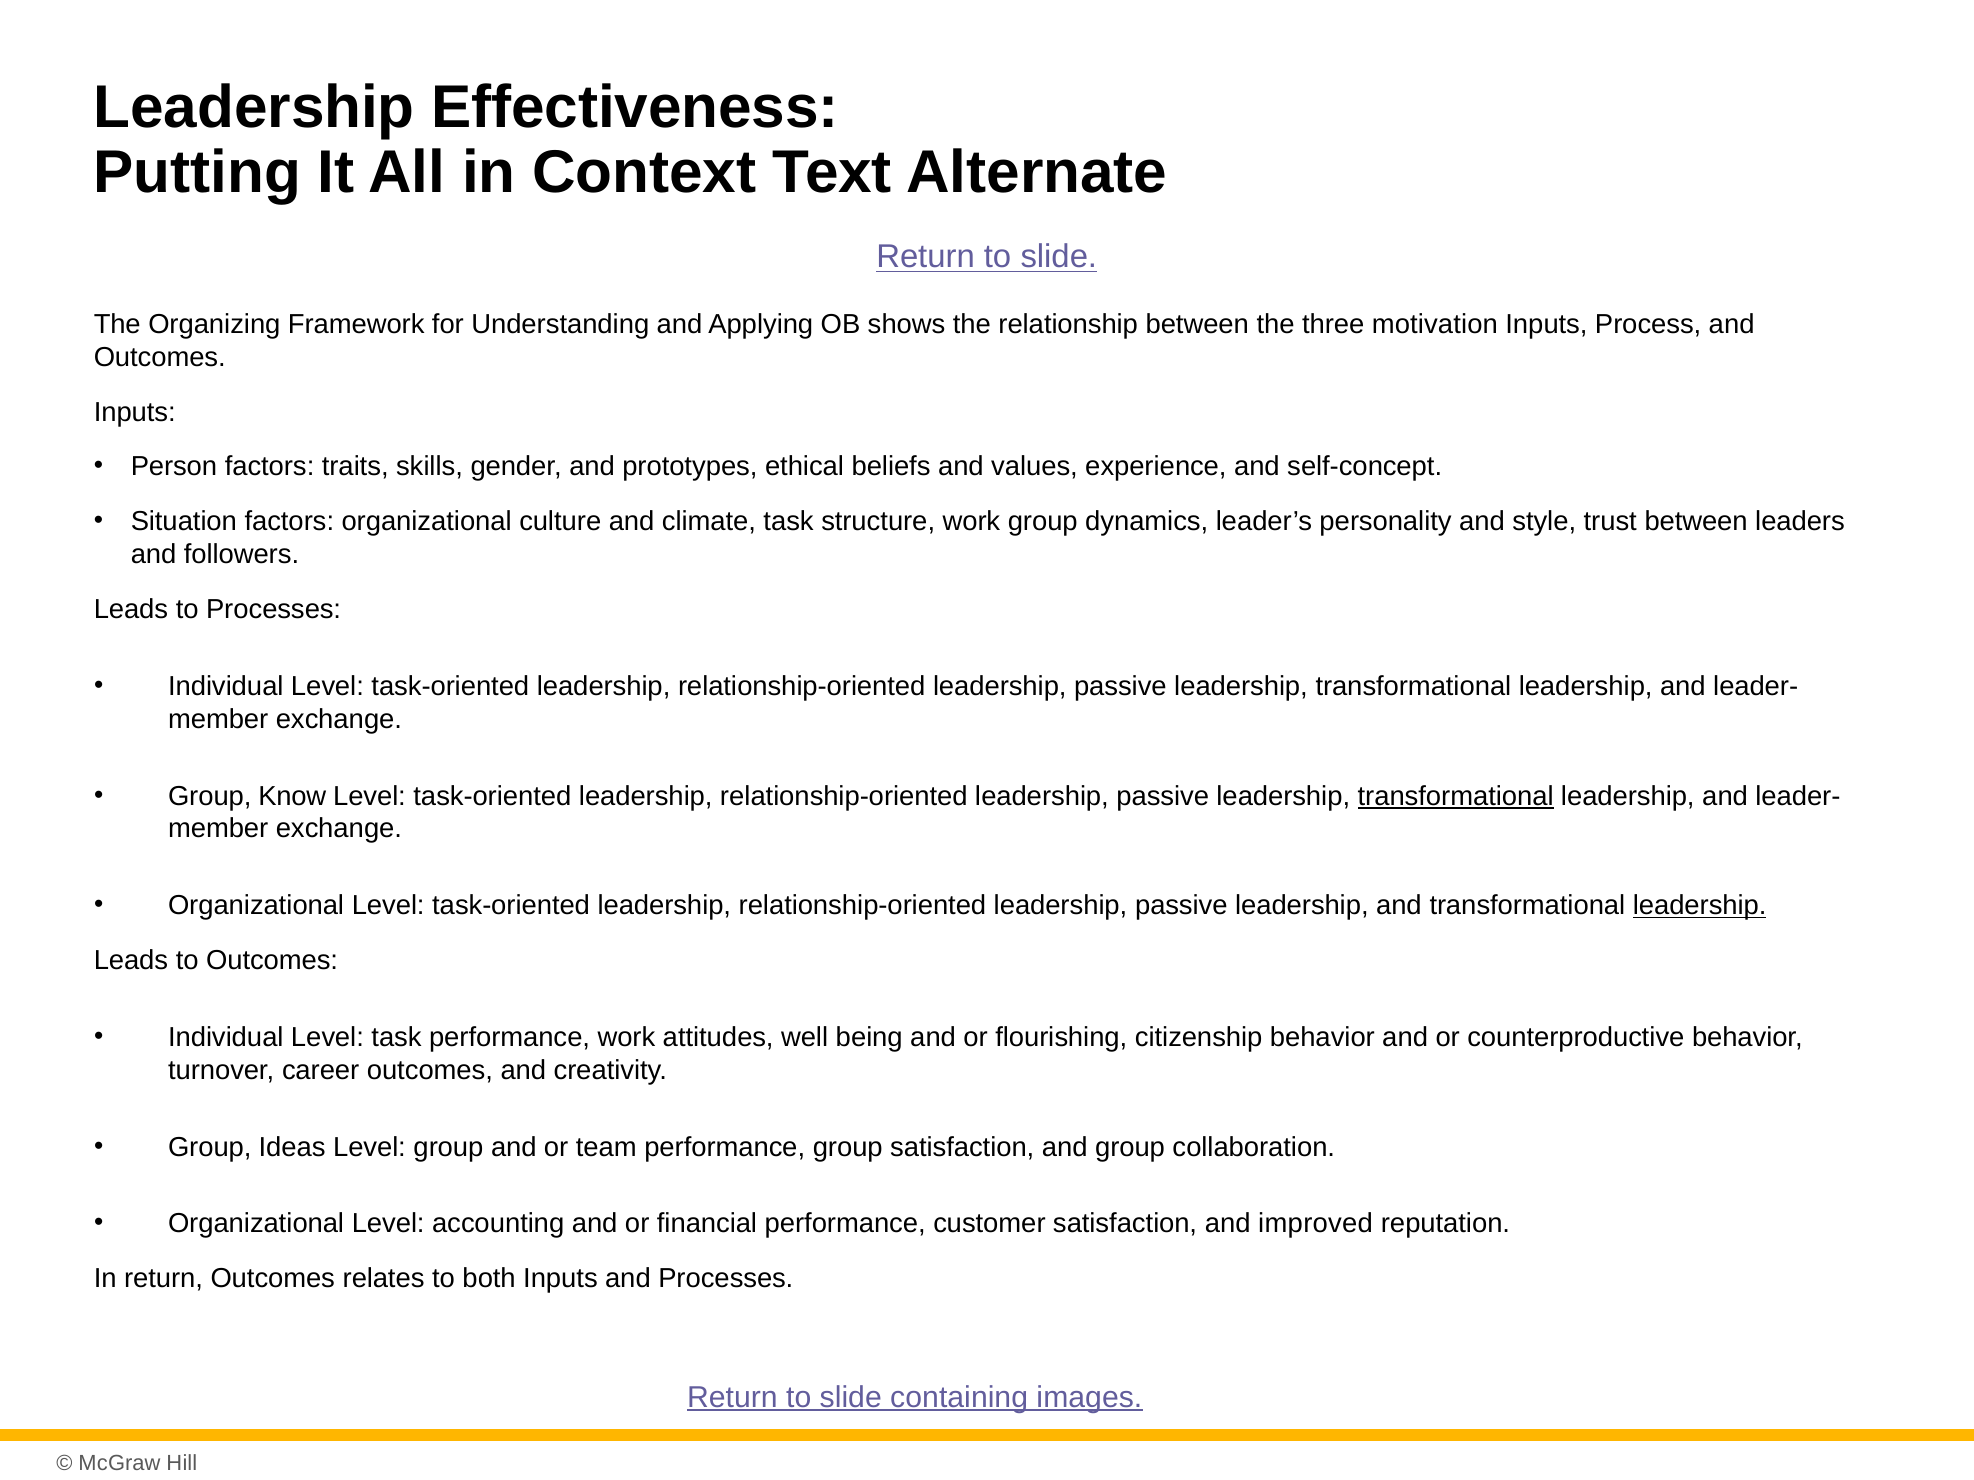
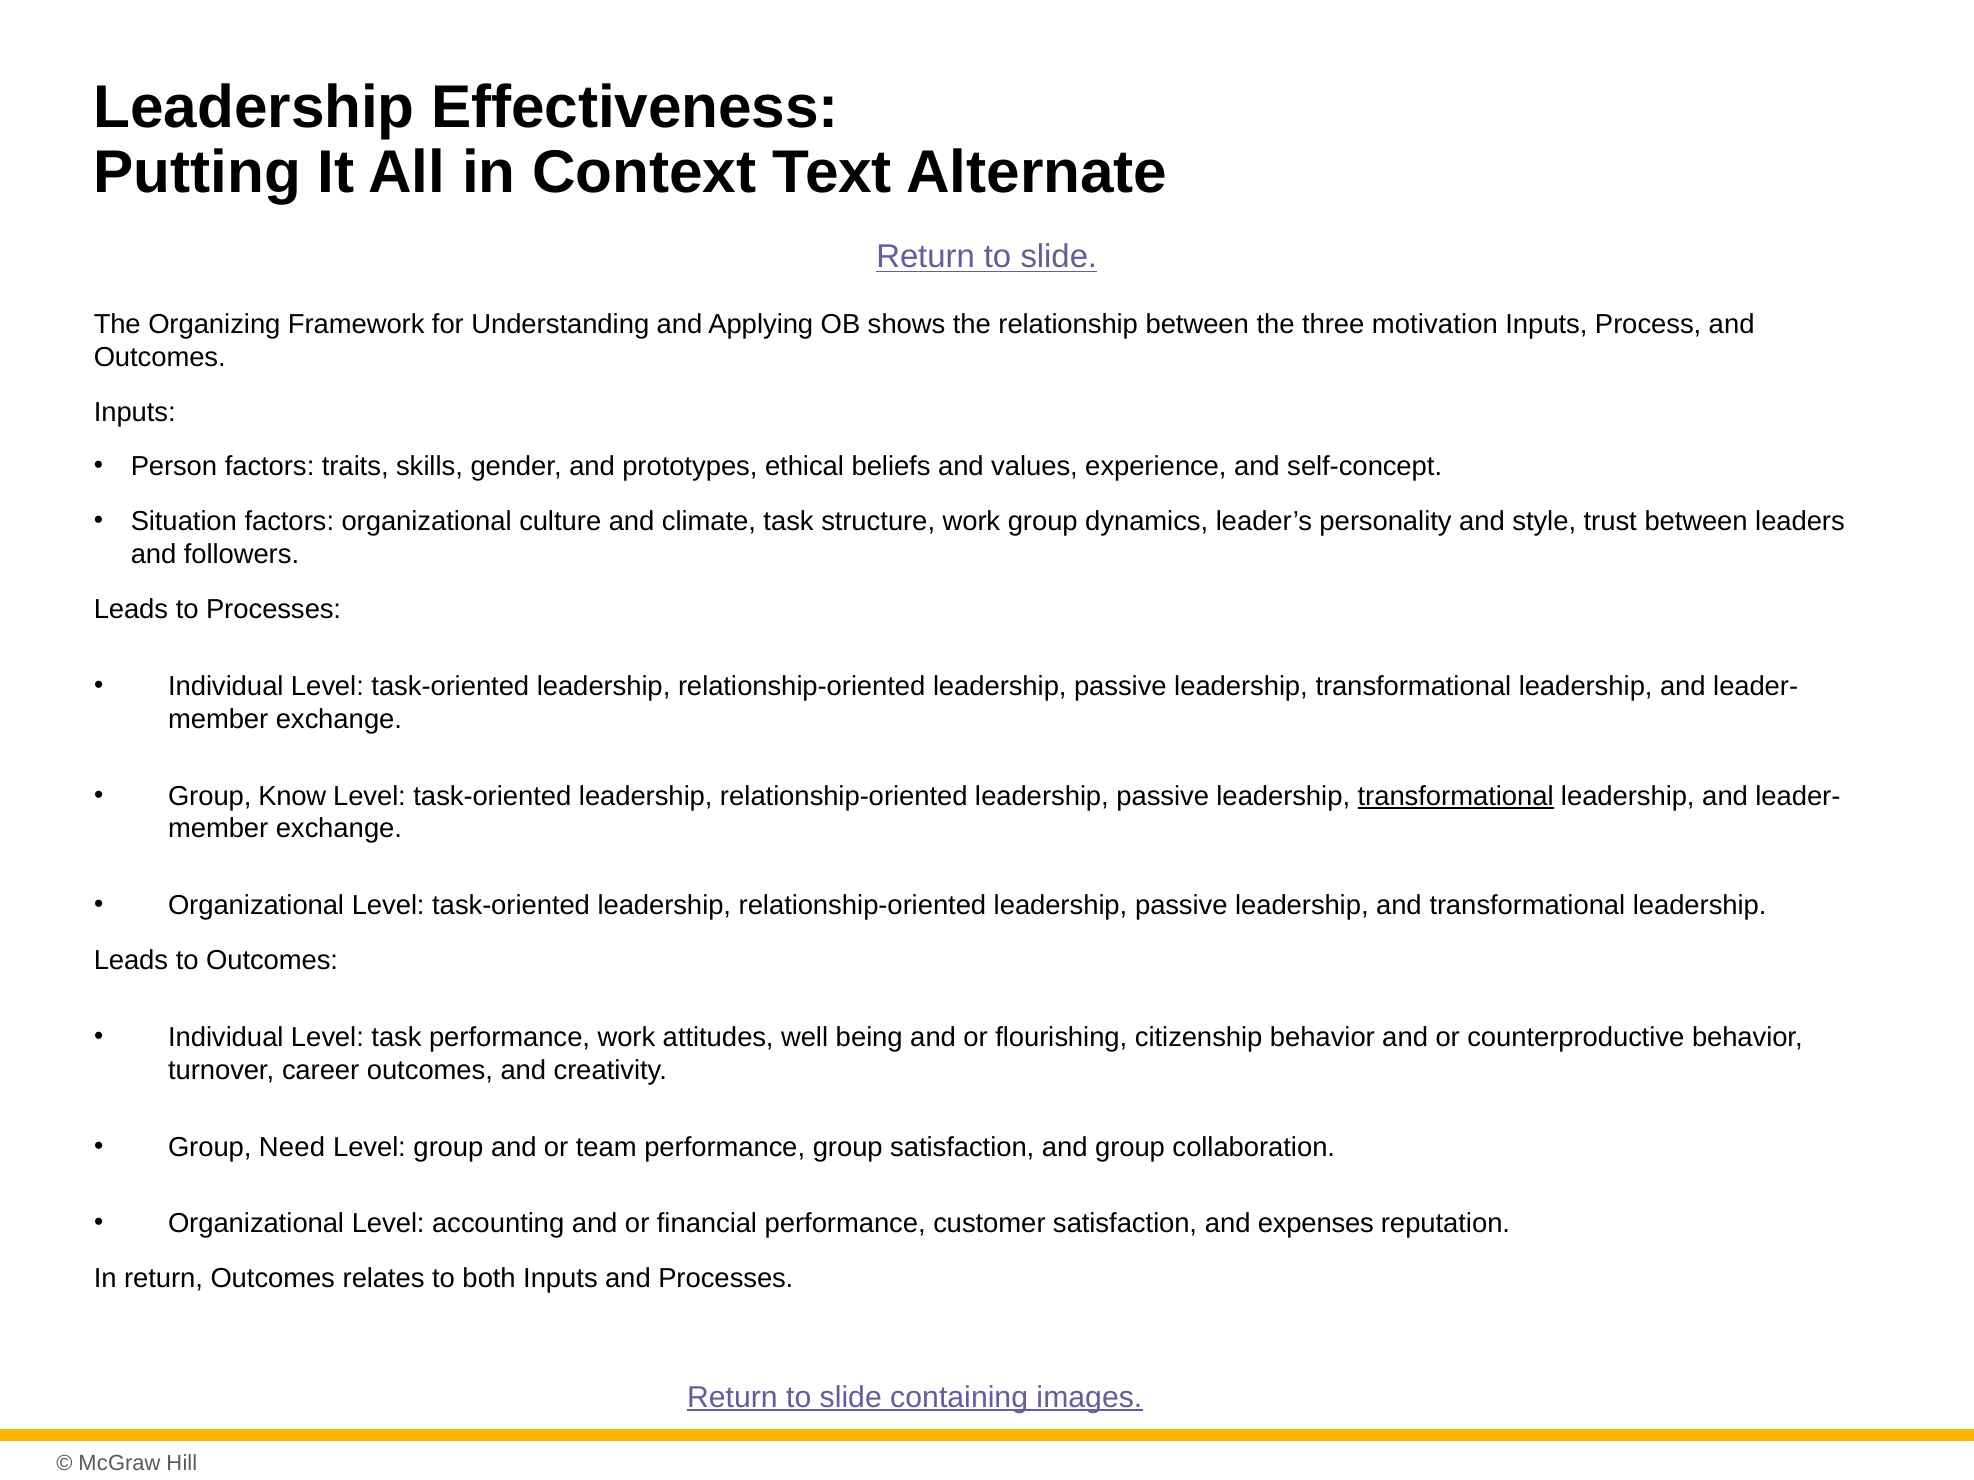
leadership at (1700, 906) underline: present -> none
Ideas: Ideas -> Need
improved: improved -> expenses
